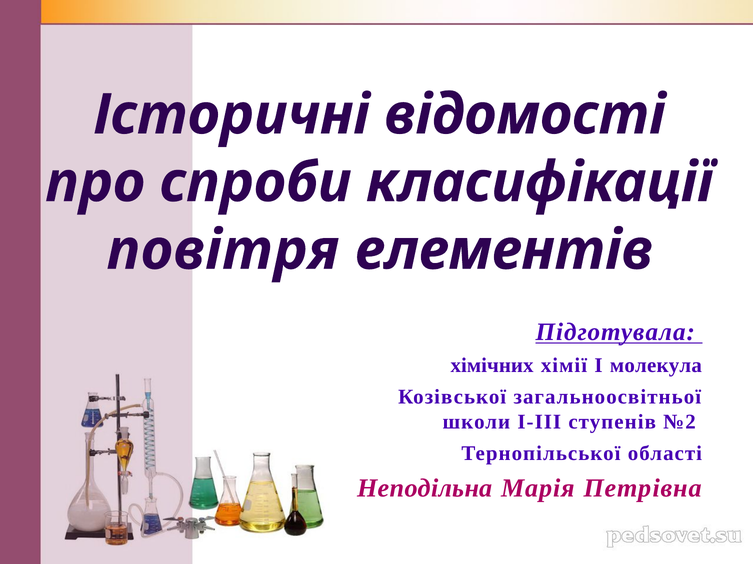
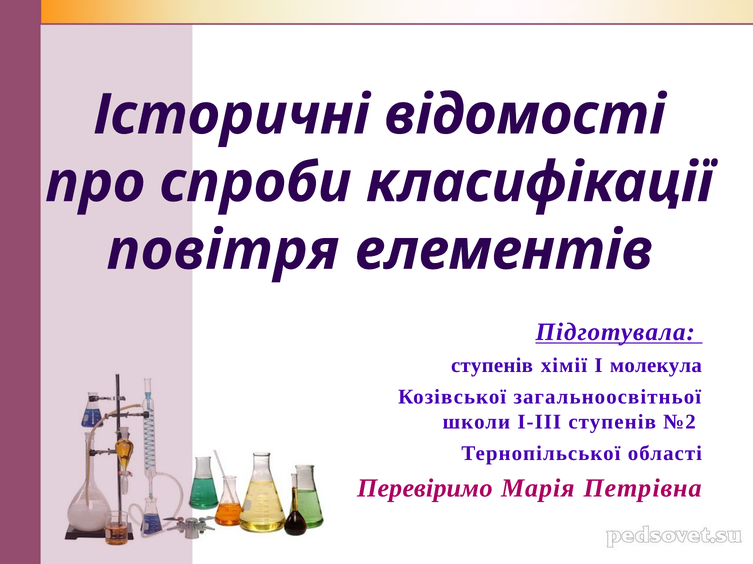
хімічних at (492, 366): хімічних -> ступенів
Неподільна: Неподільна -> Перевіримо
